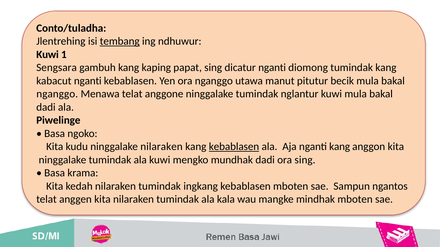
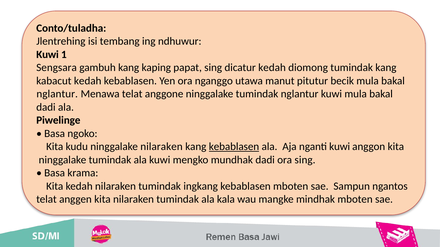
tembang underline: present -> none
dicatur nganti: nganti -> kedah
kabacut nganti: nganti -> kedah
nganggo at (57, 94): nganggo -> nglantur
nganti kang: kang -> kuwi
